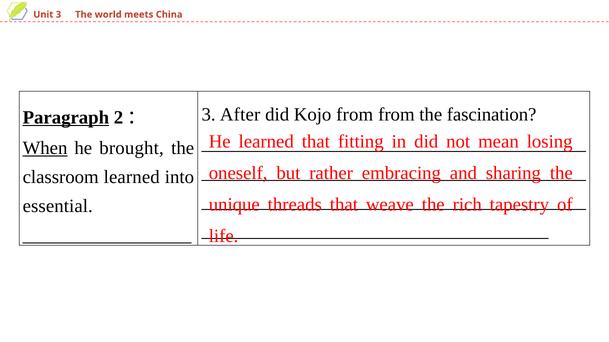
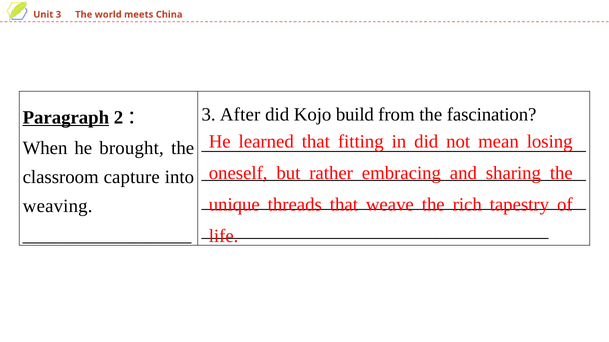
Kojo from: from -> build
When underline: present -> none
classroom learned: learned -> capture
essential: essential -> weaving
